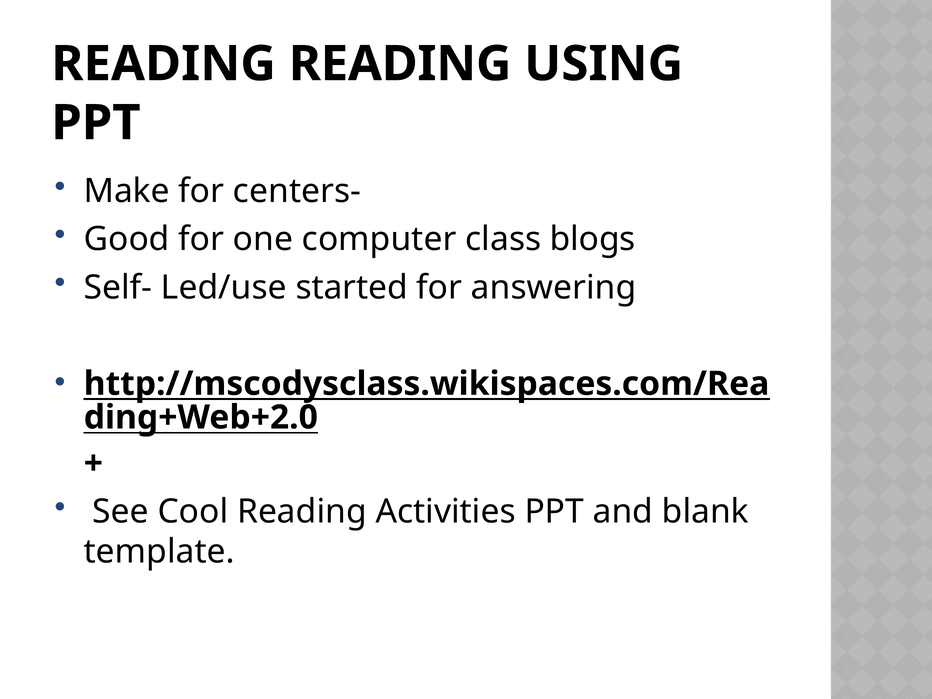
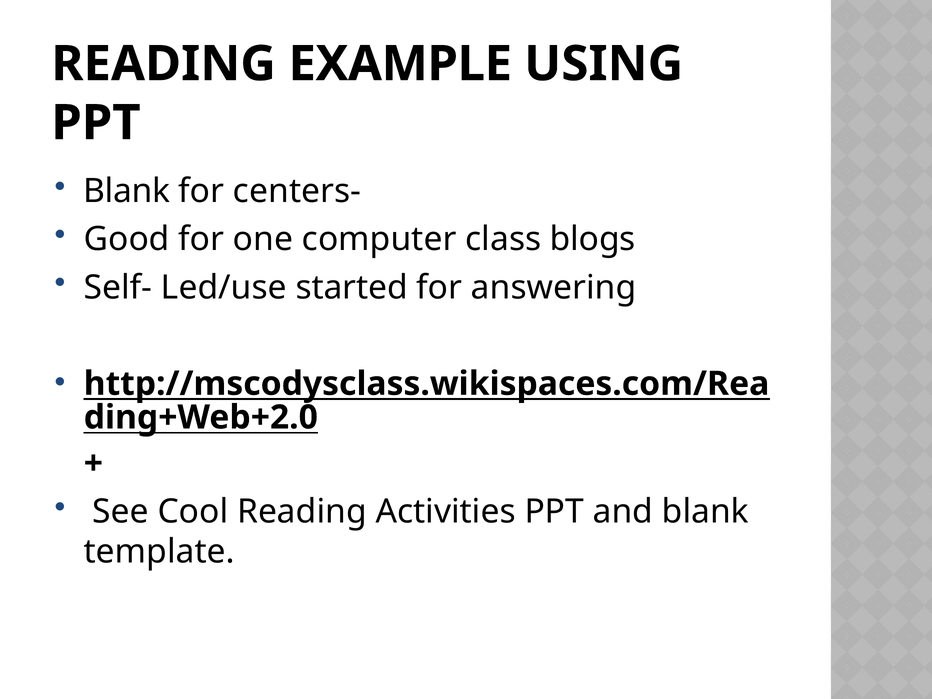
READING READING: READING -> EXAMPLE
Make at (127, 191): Make -> Blank
